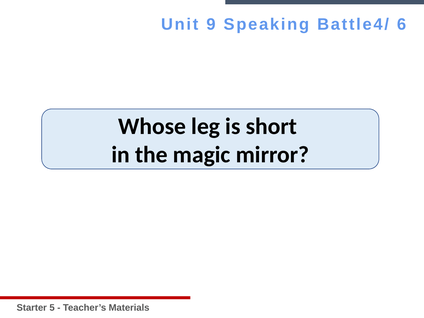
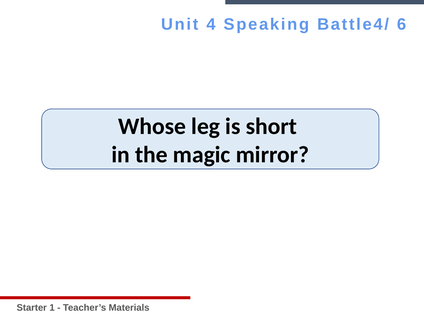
9: 9 -> 4
5: 5 -> 1
